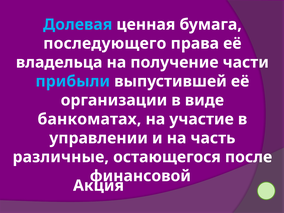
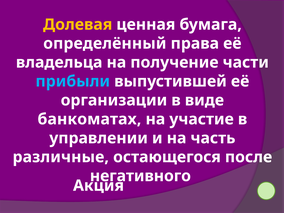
Долевая colour: light blue -> yellow
последующего: последующего -> определённый
финансовой: финансовой -> негативного
